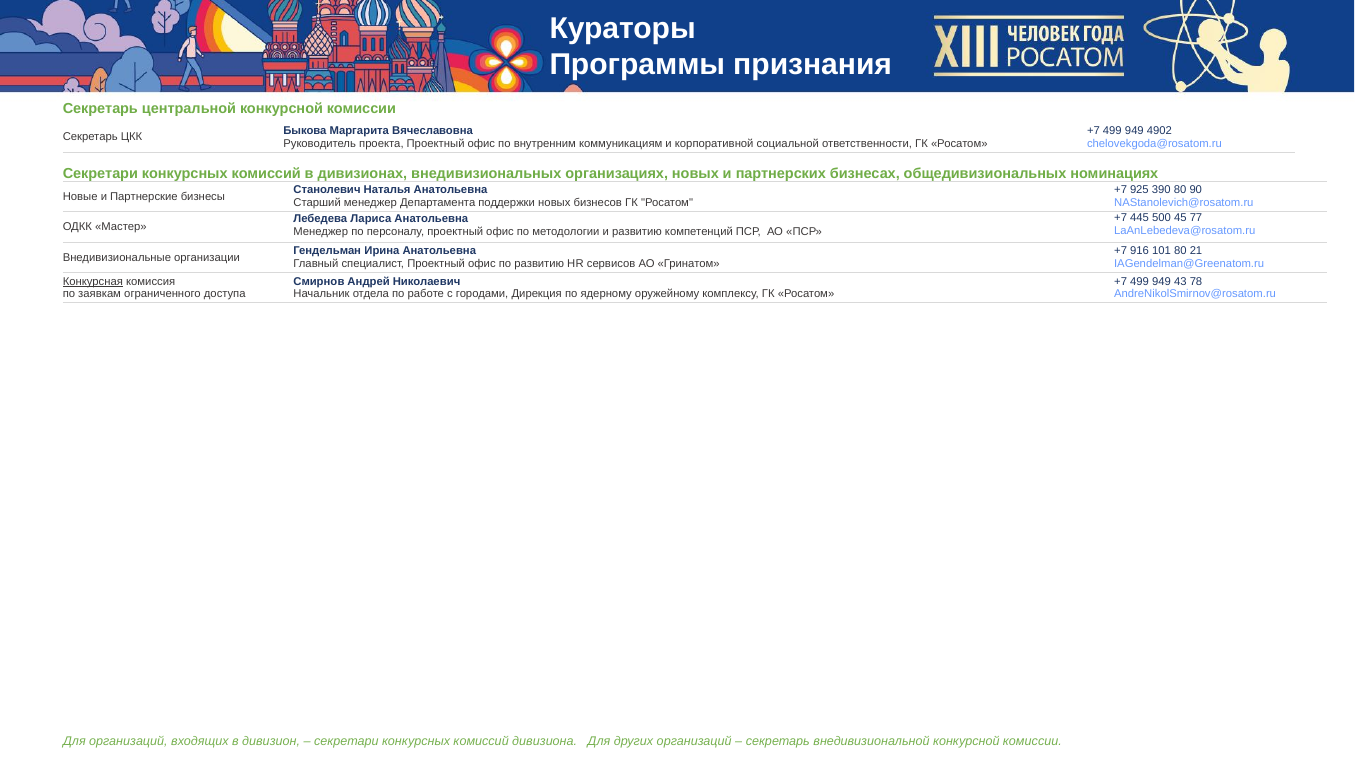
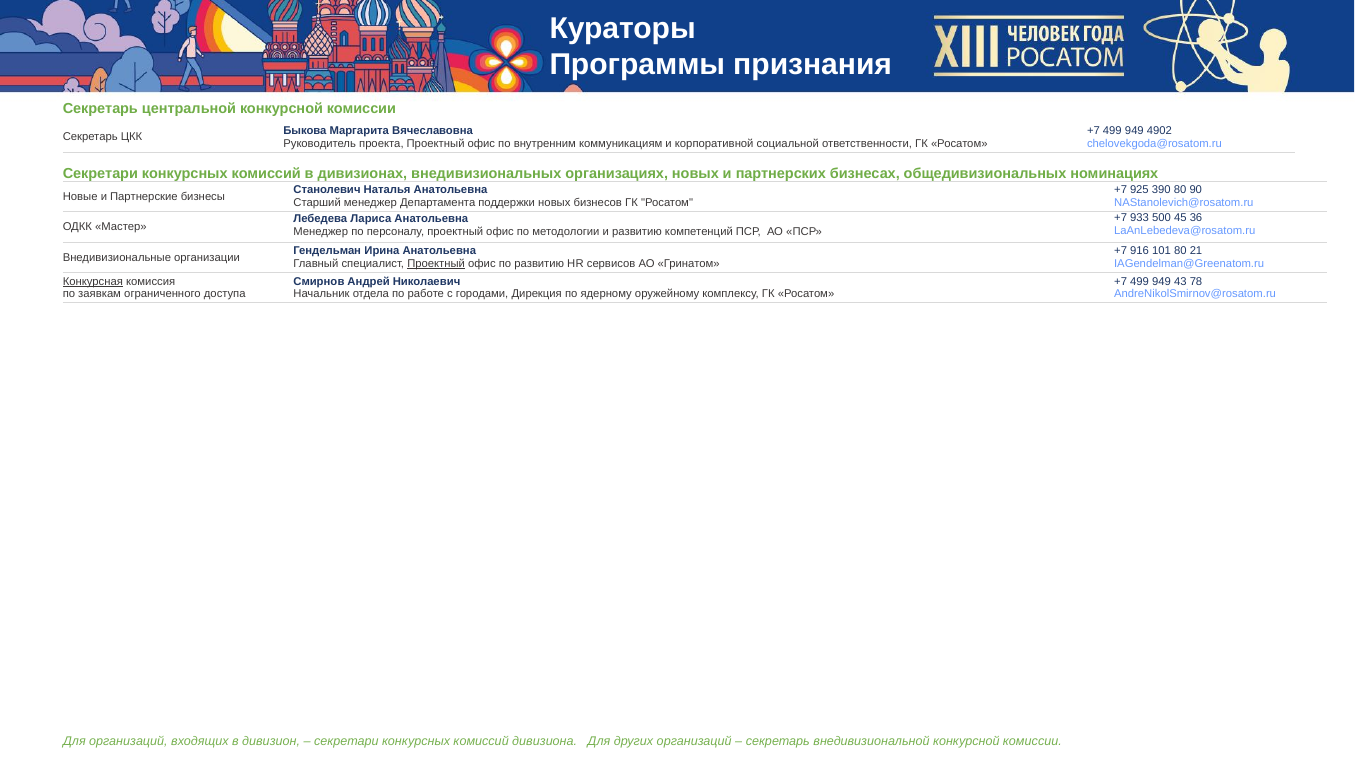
445: 445 -> 933
77: 77 -> 36
Проектный at (436, 264) underline: none -> present
